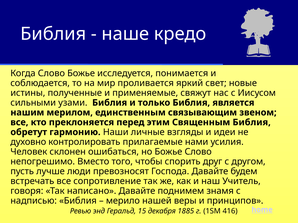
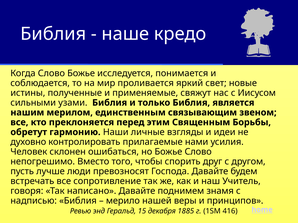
Священным Библия: Библия -> Борьбы
